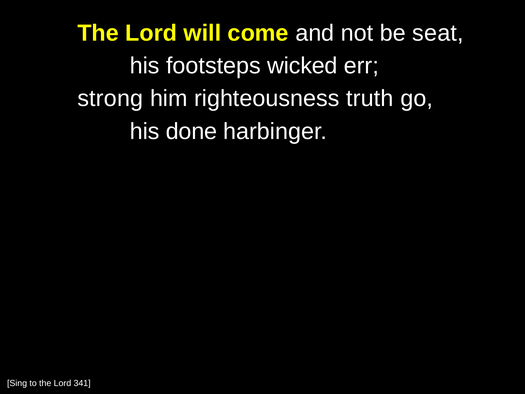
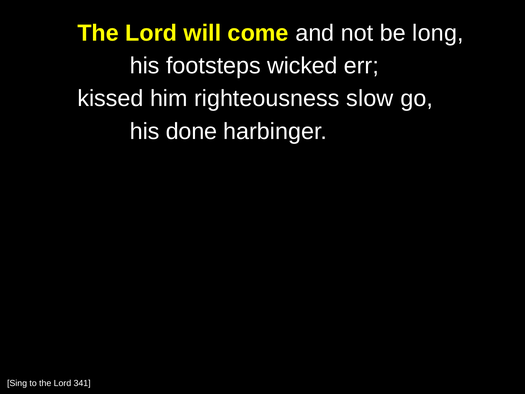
seat: seat -> long
strong: strong -> kissed
truth: truth -> slow
